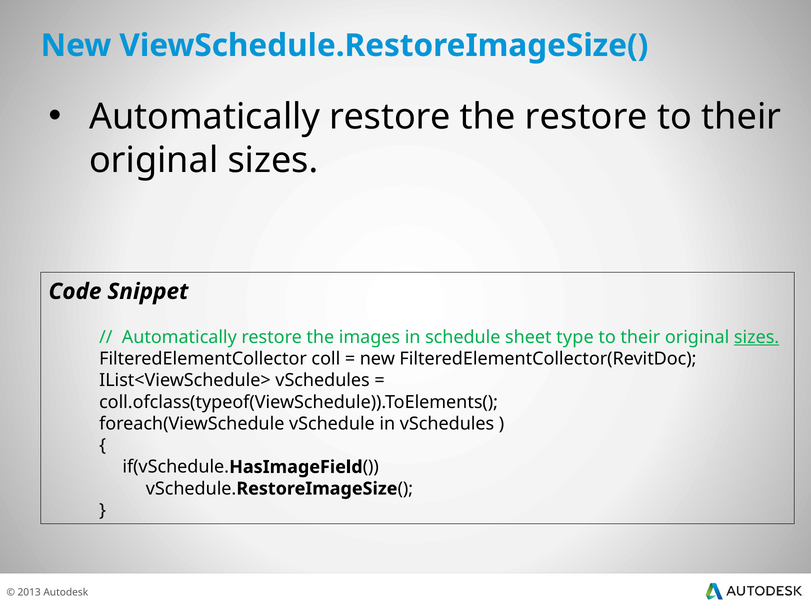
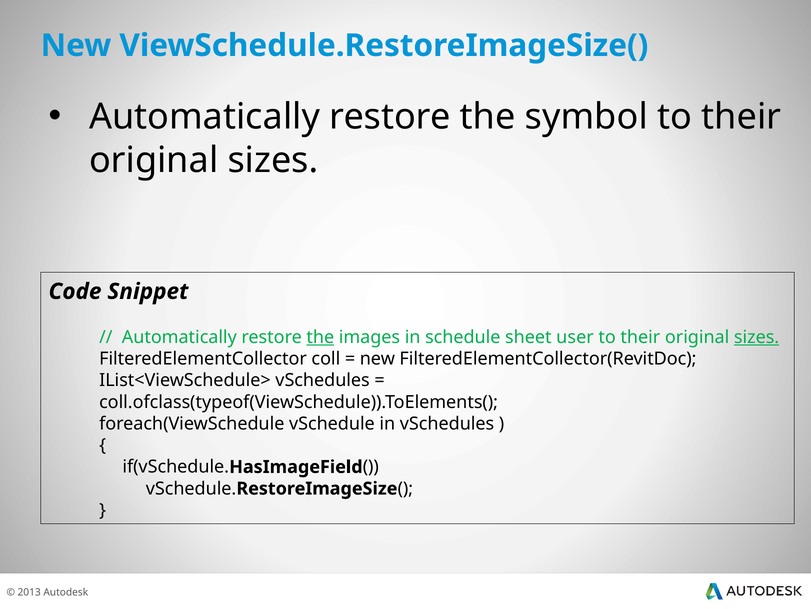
the restore: restore -> symbol
the at (320, 337) underline: none -> present
type: type -> user
